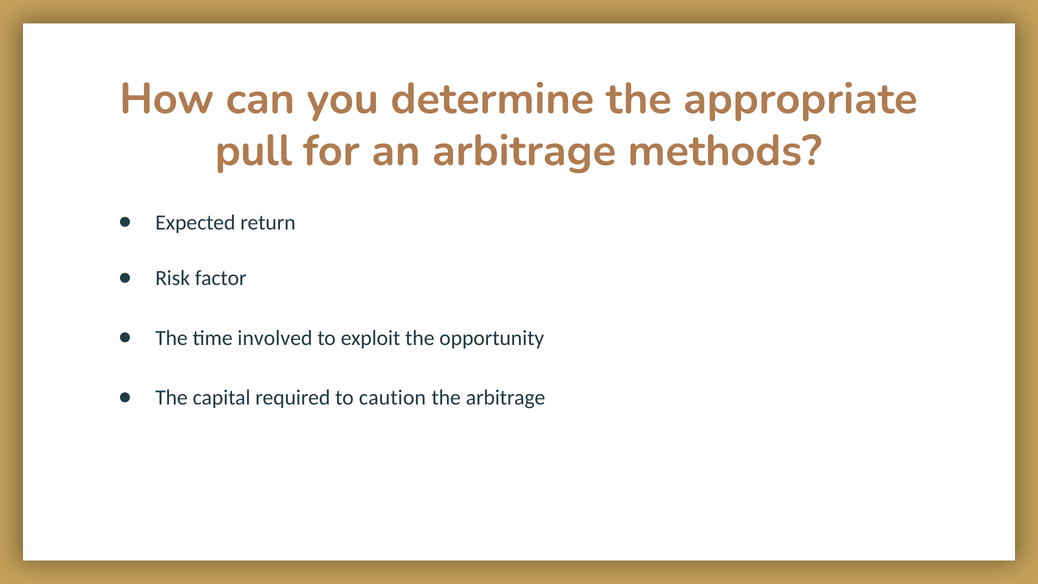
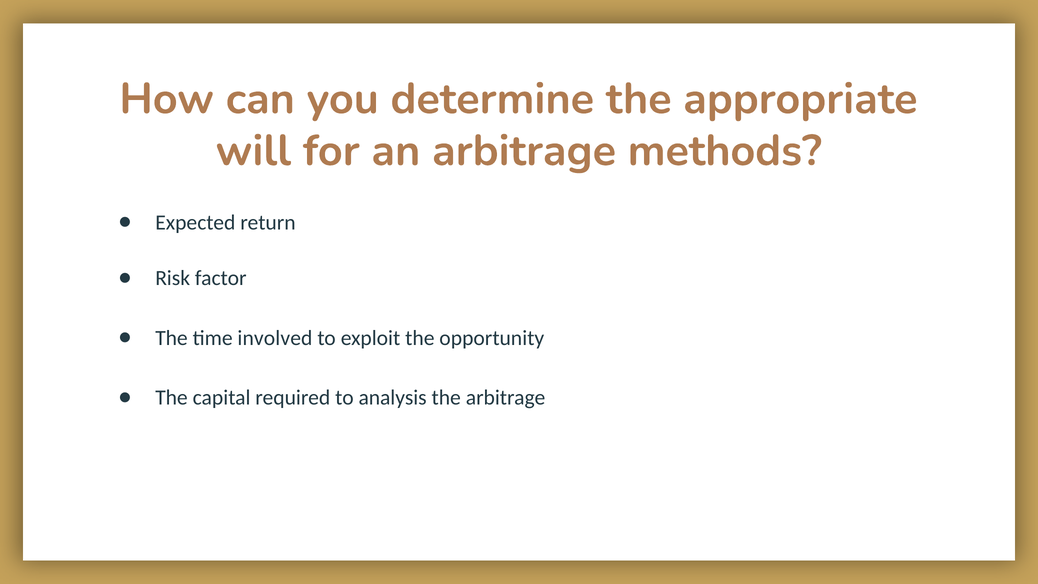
pull: pull -> will
caution: caution -> analysis
